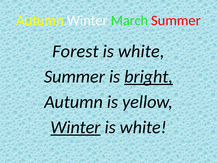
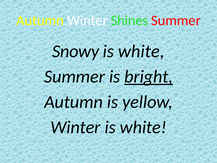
March: March -> Shines
Forest: Forest -> Snowy
Winter at (75, 127) underline: present -> none
